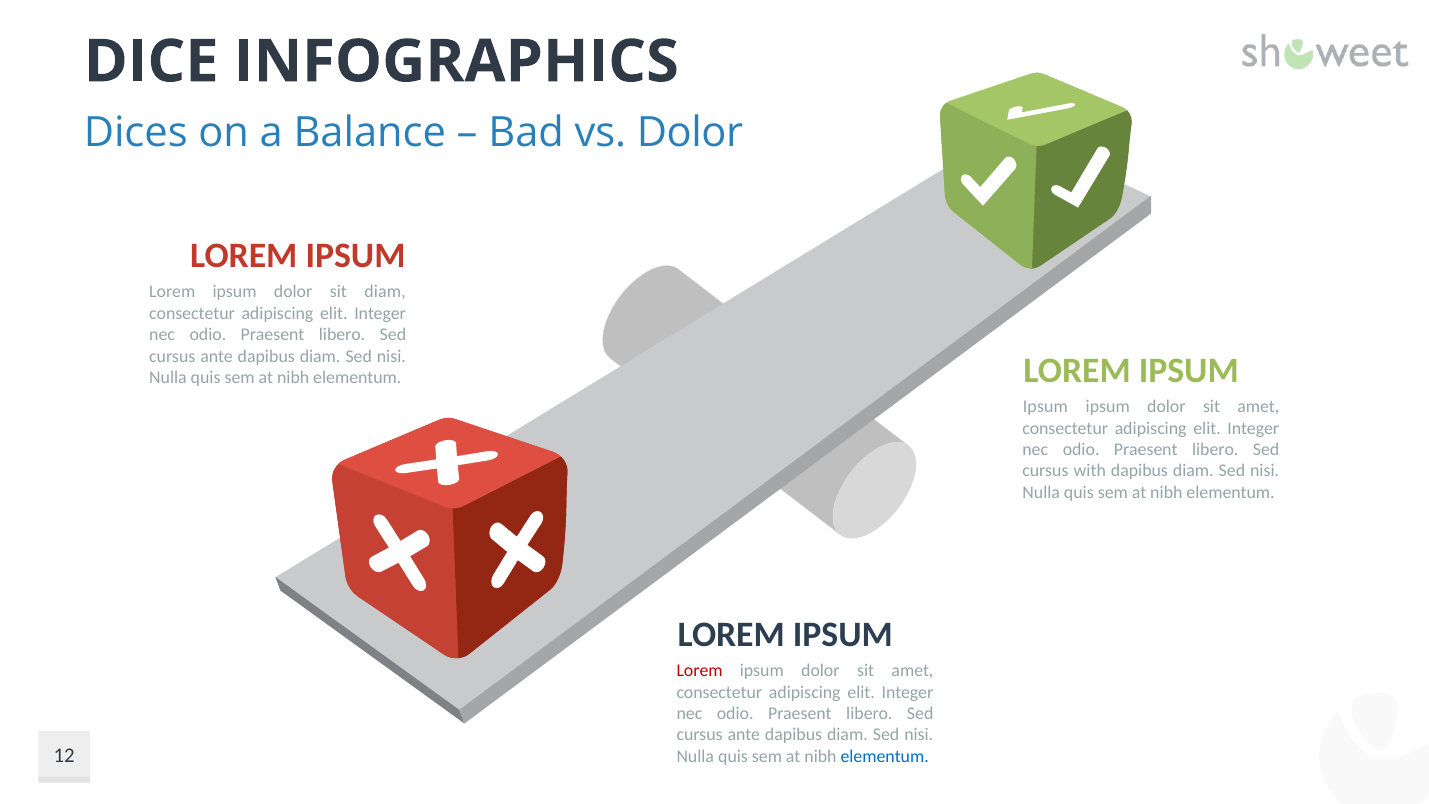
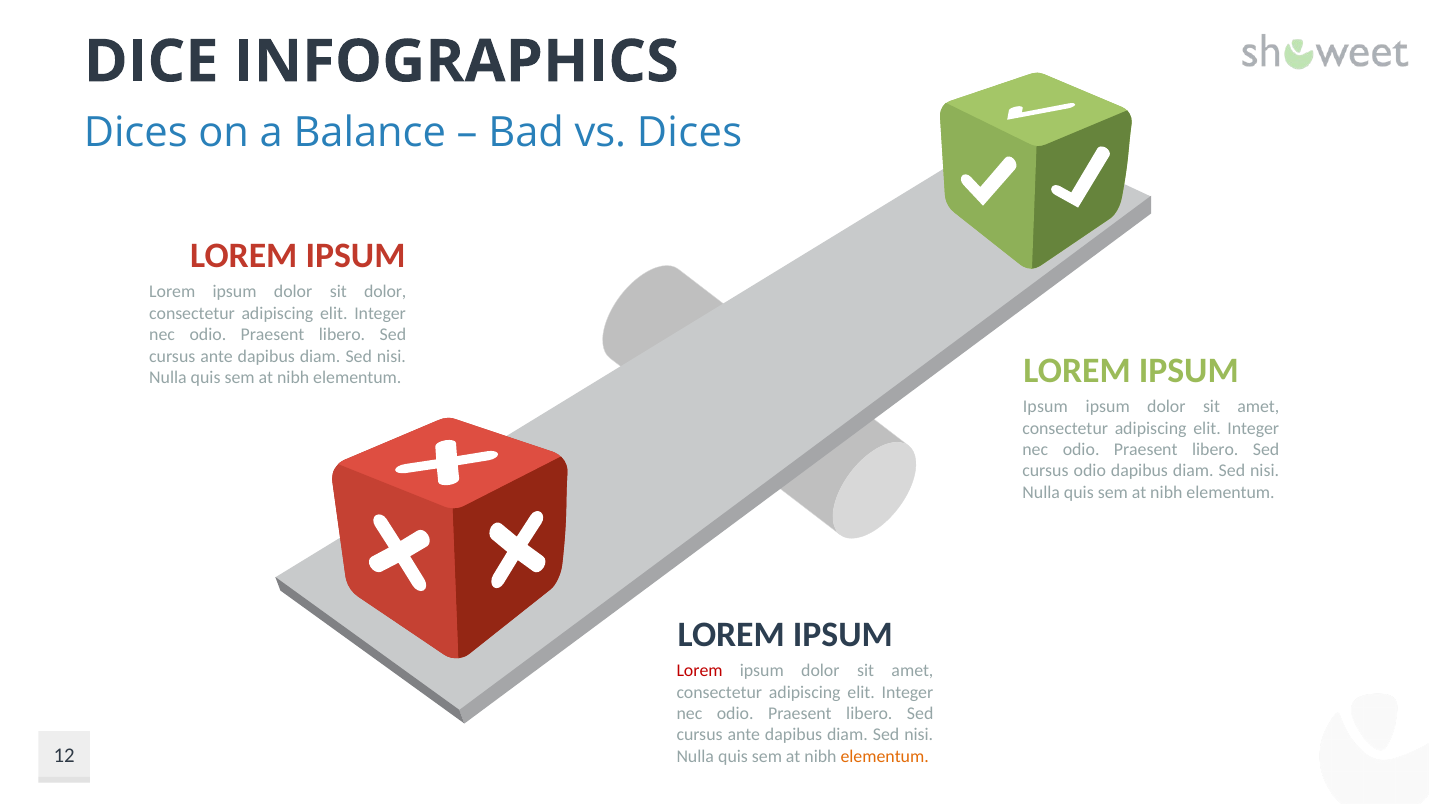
vs Dolor: Dolor -> Dices
sit diam: diam -> dolor
cursus with: with -> odio
elementum at (885, 756) colour: blue -> orange
